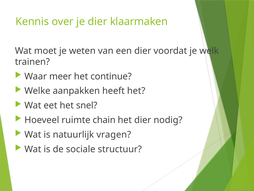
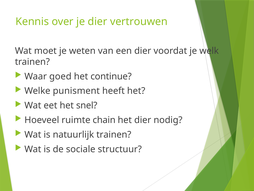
klaarmaken: klaarmaken -> vertrouwen
meer: meer -> goed
aanpakken: aanpakken -> punisment
natuurlijk vragen: vragen -> trainen
